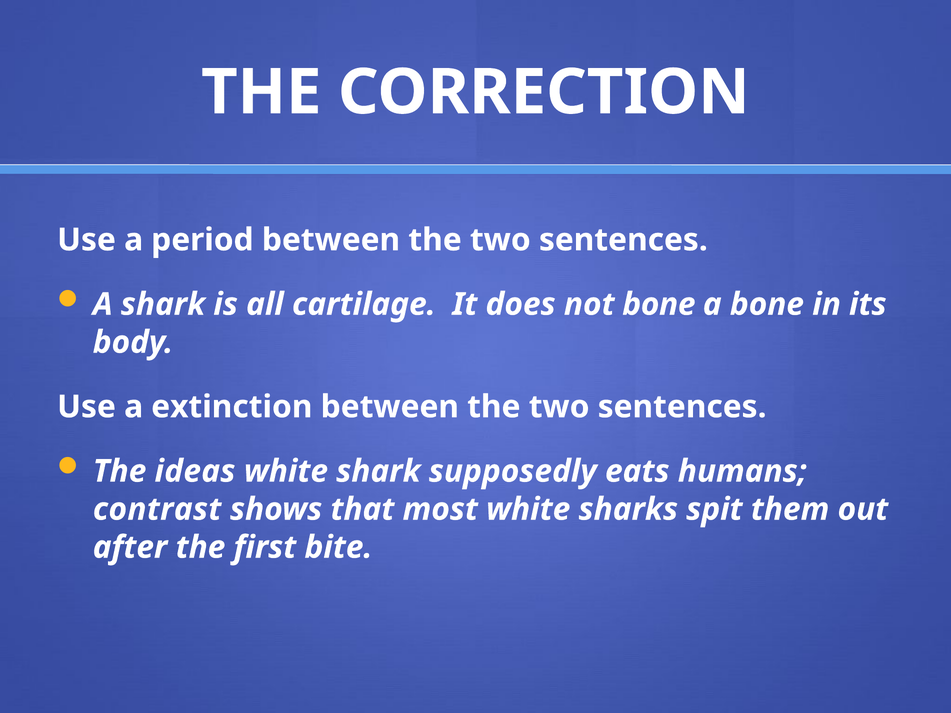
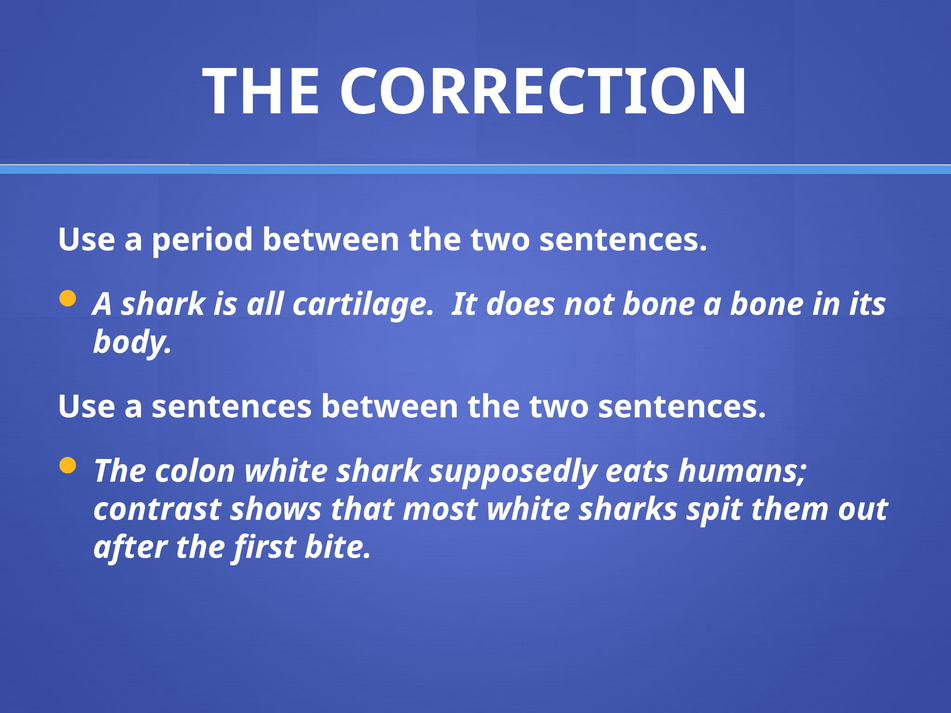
a extinction: extinction -> sentences
ideas: ideas -> colon
